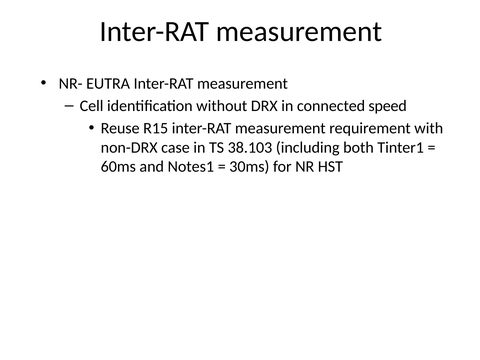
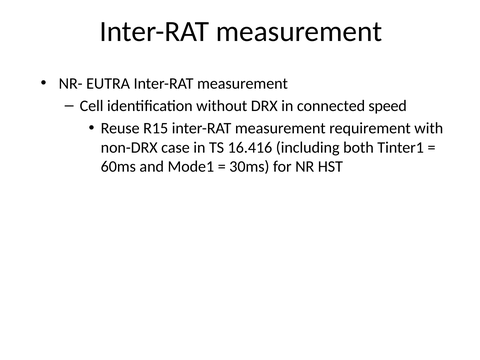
38.103: 38.103 -> 16.416
Notes1: Notes1 -> Mode1
